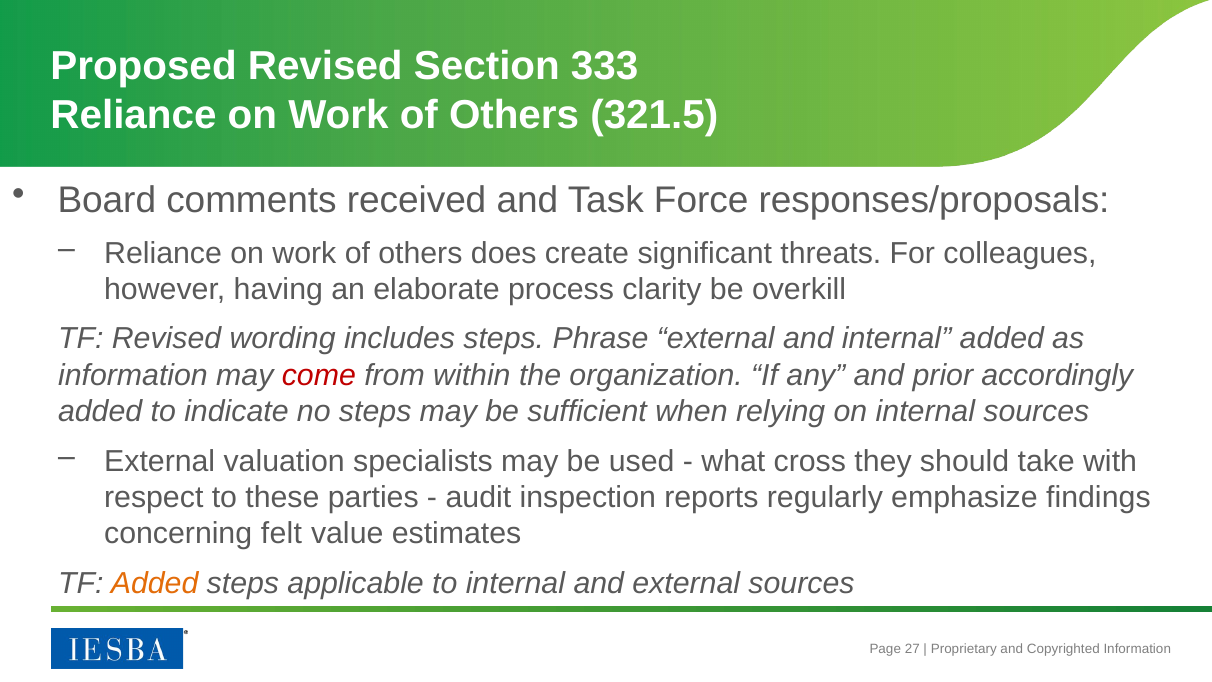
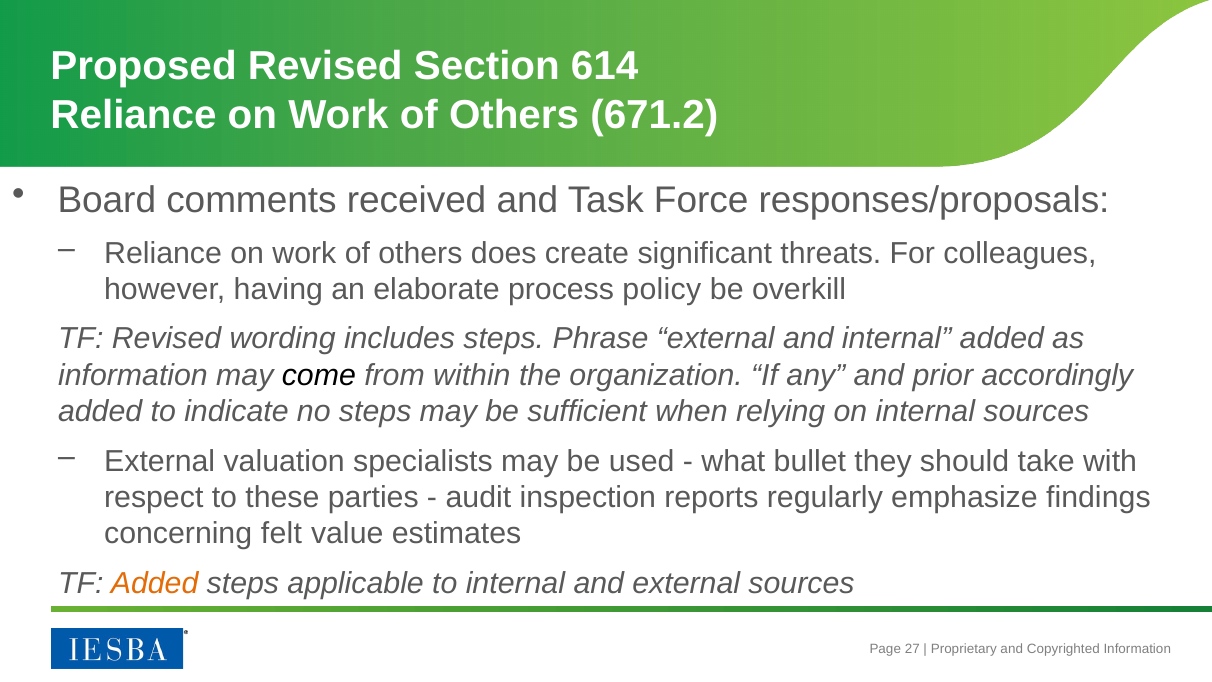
333: 333 -> 614
321.5: 321.5 -> 671.2
clarity: clarity -> policy
come colour: red -> black
cross: cross -> bullet
